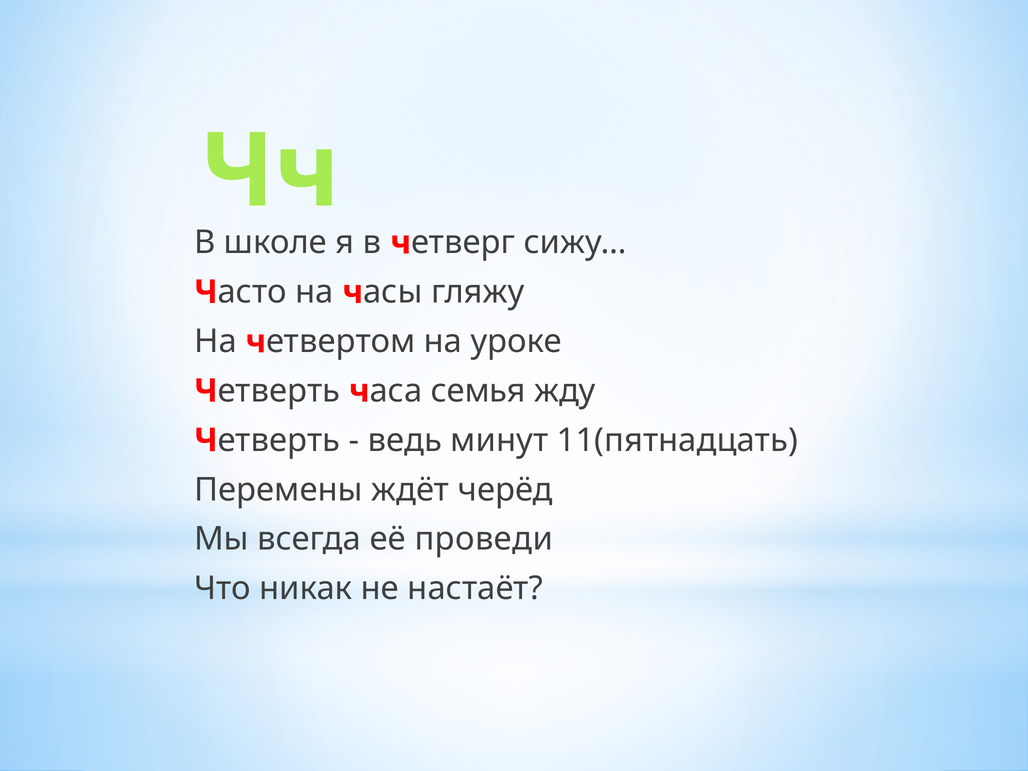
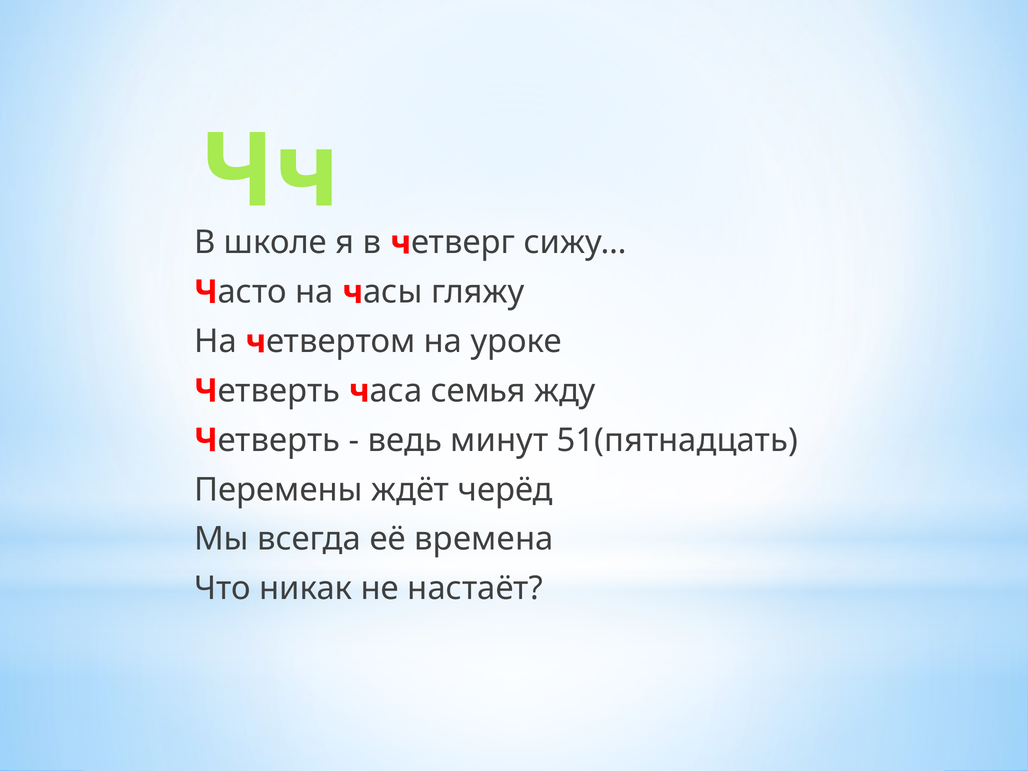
11(пятнадцать: 11(пятнадцать -> 51(пятнадцать
проведи: проведи -> времена
